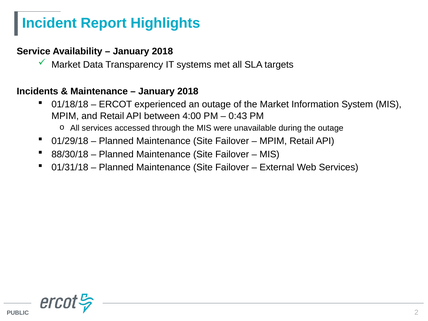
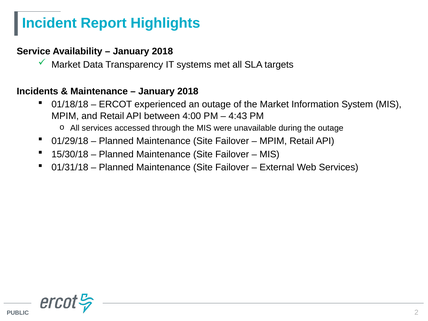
0:43: 0:43 -> 4:43
88/30/18: 88/30/18 -> 15/30/18
